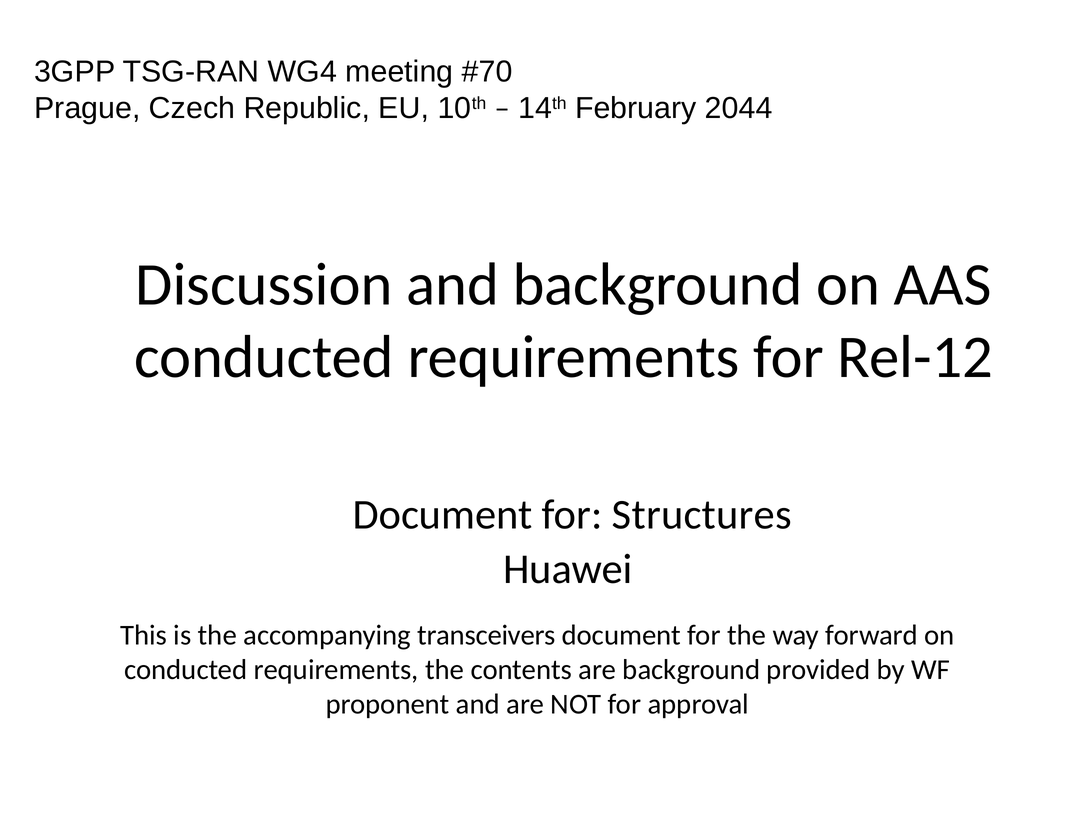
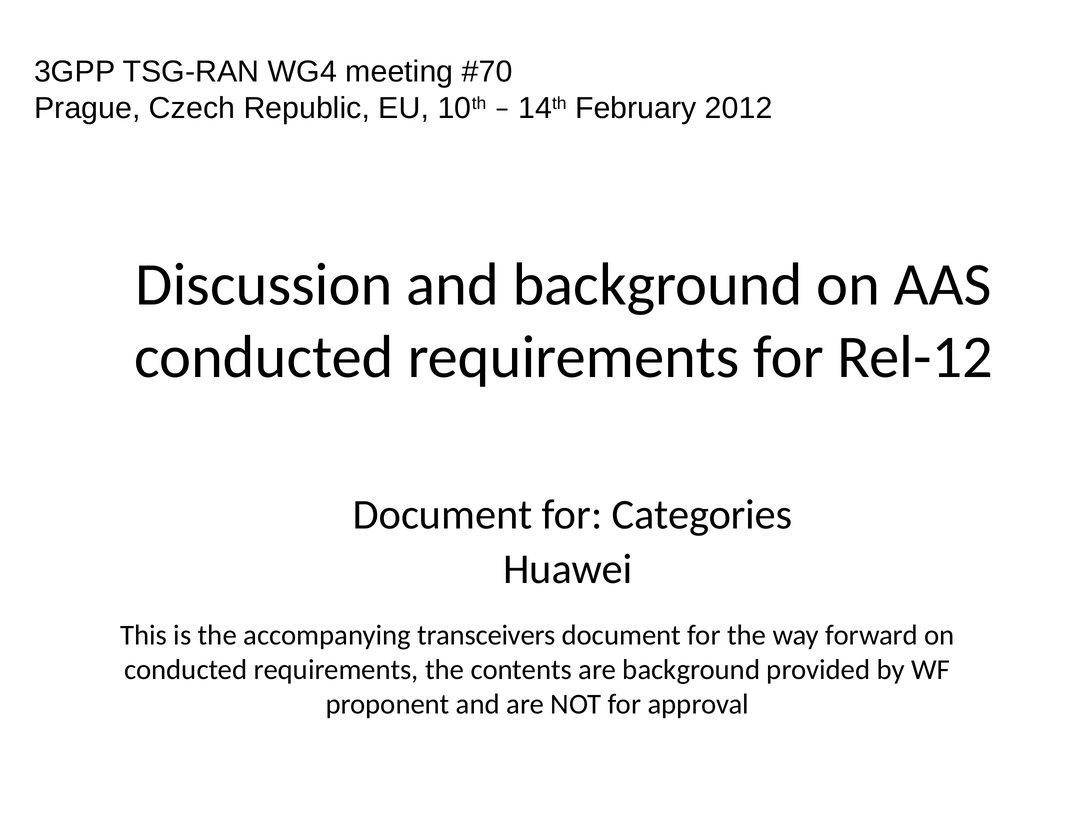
2044: 2044 -> 2012
Structures: Structures -> Categories
